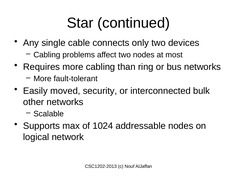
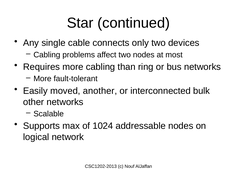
security: security -> another
